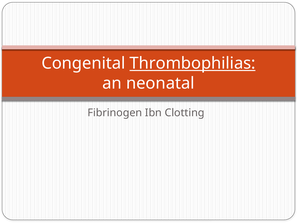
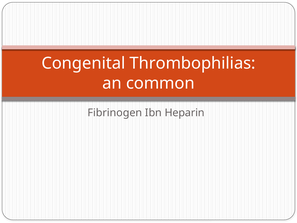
Thrombophilias underline: present -> none
neonatal: neonatal -> common
Clotting: Clotting -> Heparin
